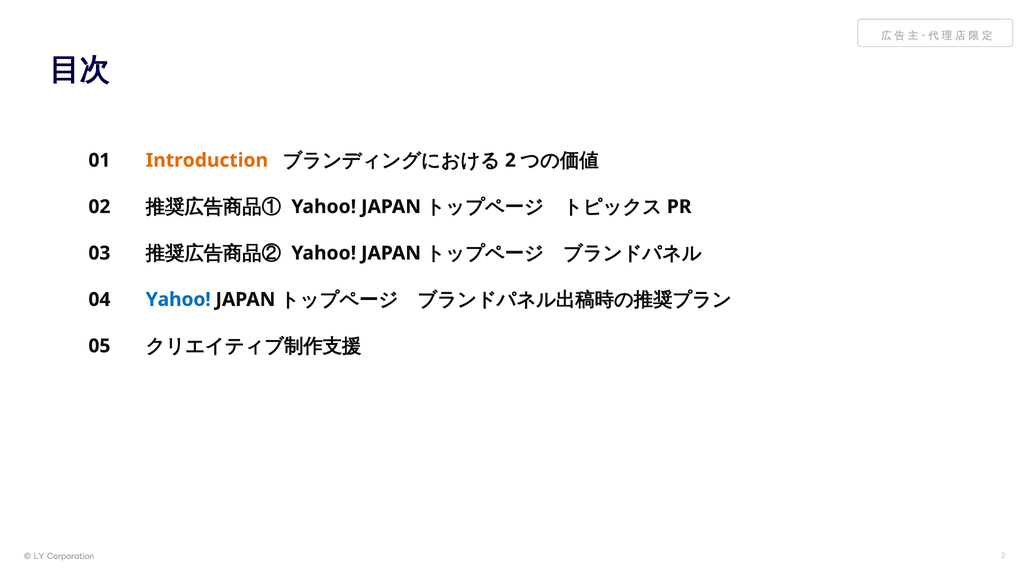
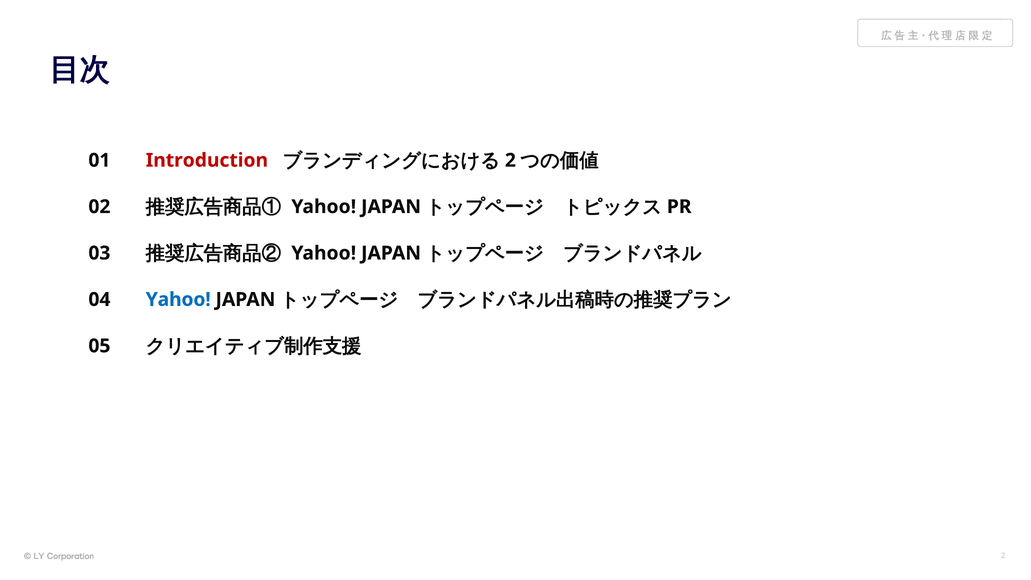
Introduction colour: orange -> red
